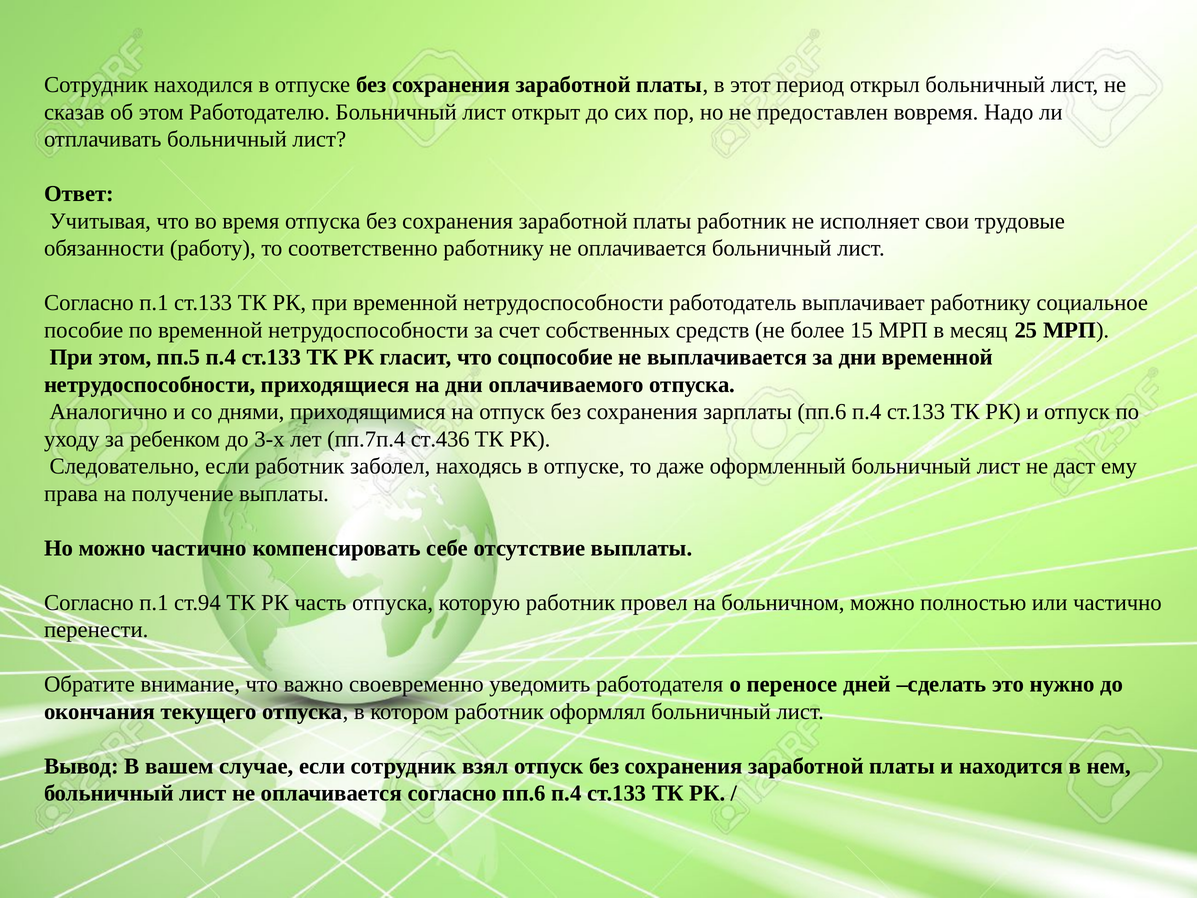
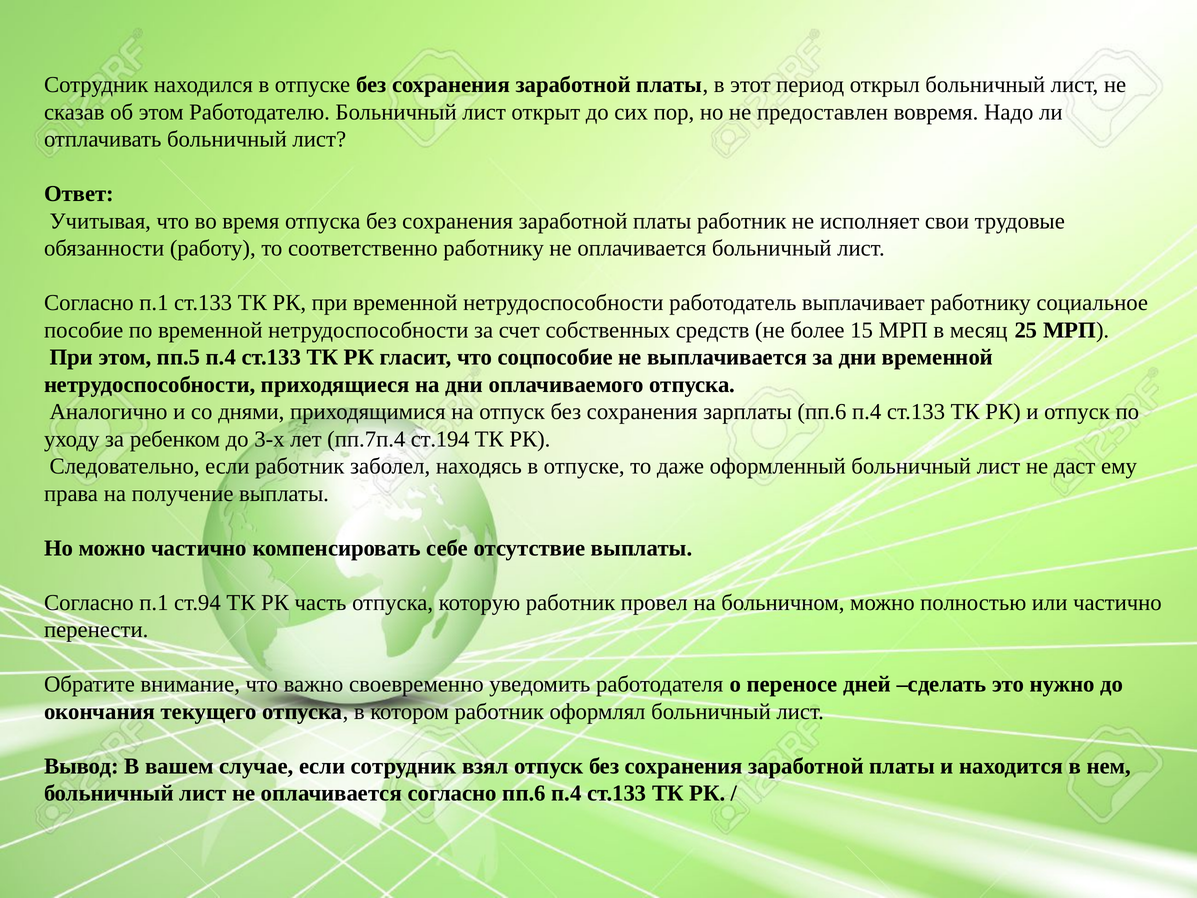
ст.436: ст.436 -> ст.194
